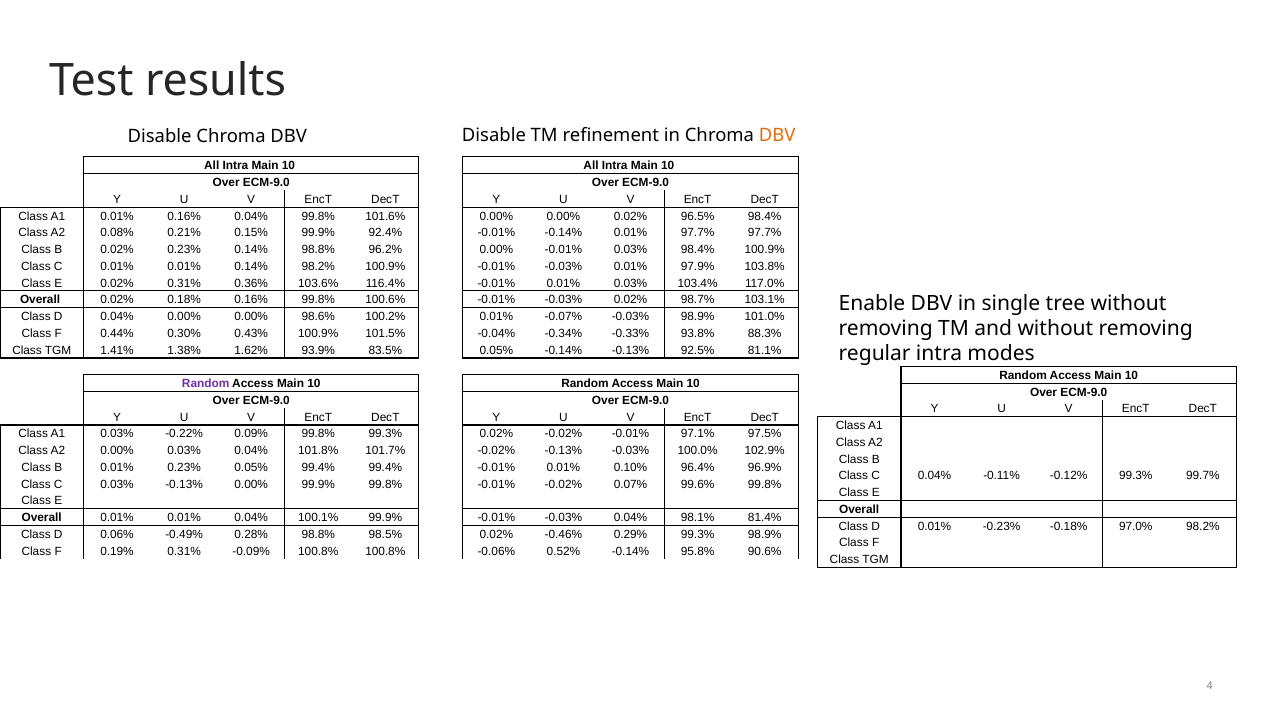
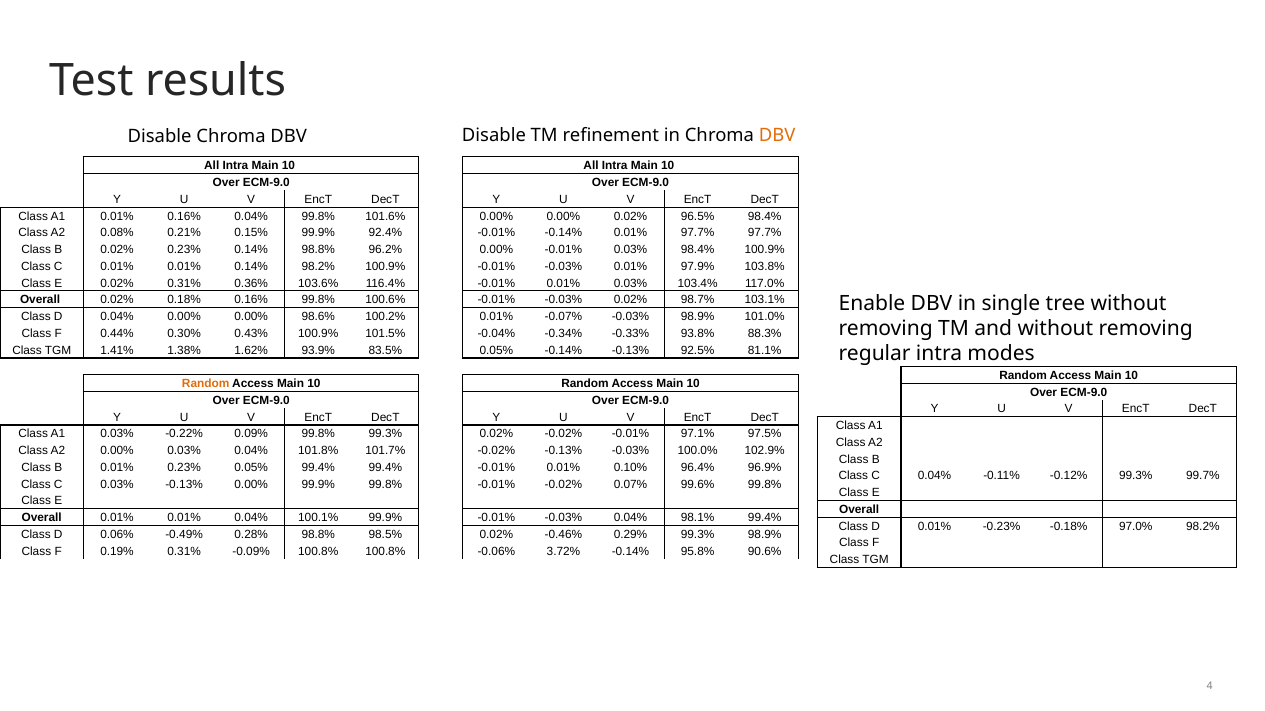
Random at (206, 384) colour: purple -> orange
98.1% 81.4%: 81.4% -> 99.4%
0.52%: 0.52% -> 3.72%
